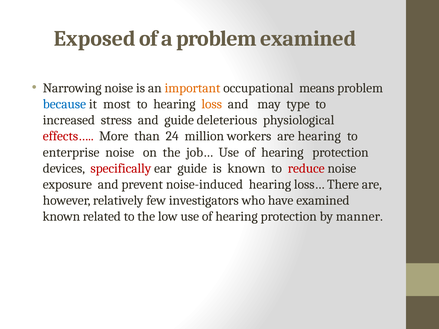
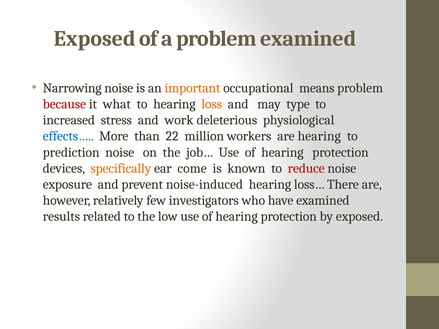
because colour: blue -> red
most: most -> what
and guide: guide -> work
effects… colour: red -> blue
24: 24 -> 22
enterprise: enterprise -> prediction
specifically colour: red -> orange
ear guide: guide -> come
known at (61, 217): known -> results
by manner: manner -> exposed
